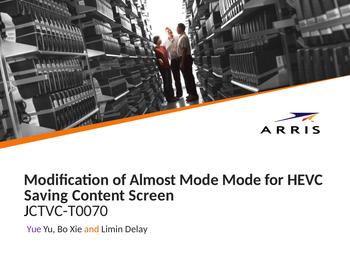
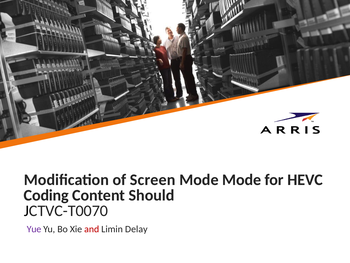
Almost: Almost -> Screen
Saving: Saving -> Coding
Screen: Screen -> Should
and colour: orange -> red
